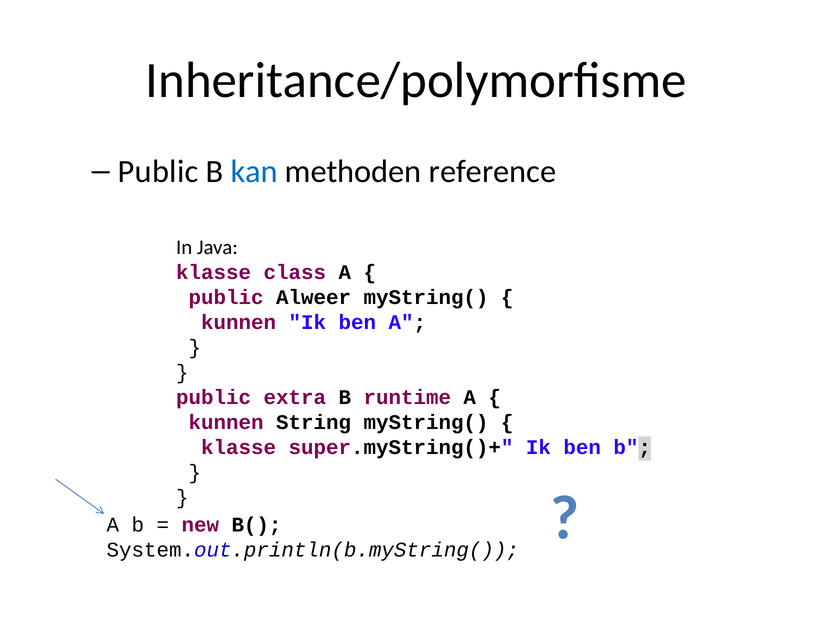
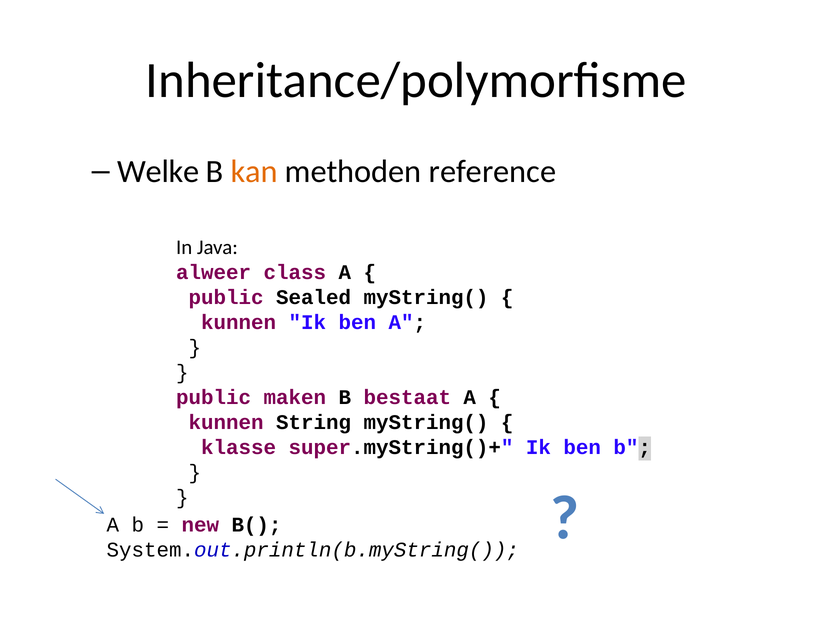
Public at (158, 172): Public -> Welke
kan colour: blue -> orange
klasse at (214, 272): klasse -> alweer
Alweer: Alweer -> Sealed
extra: extra -> maken
runtime: runtime -> bestaat
